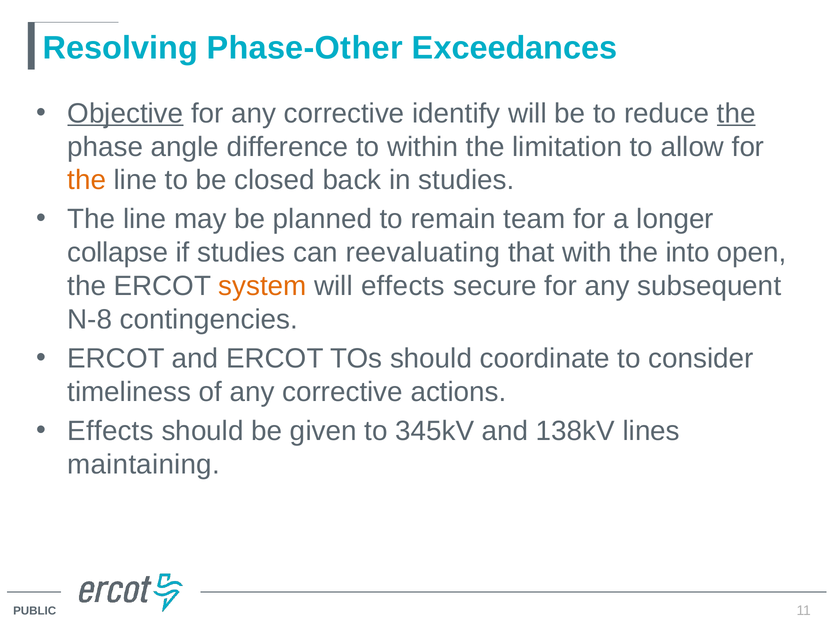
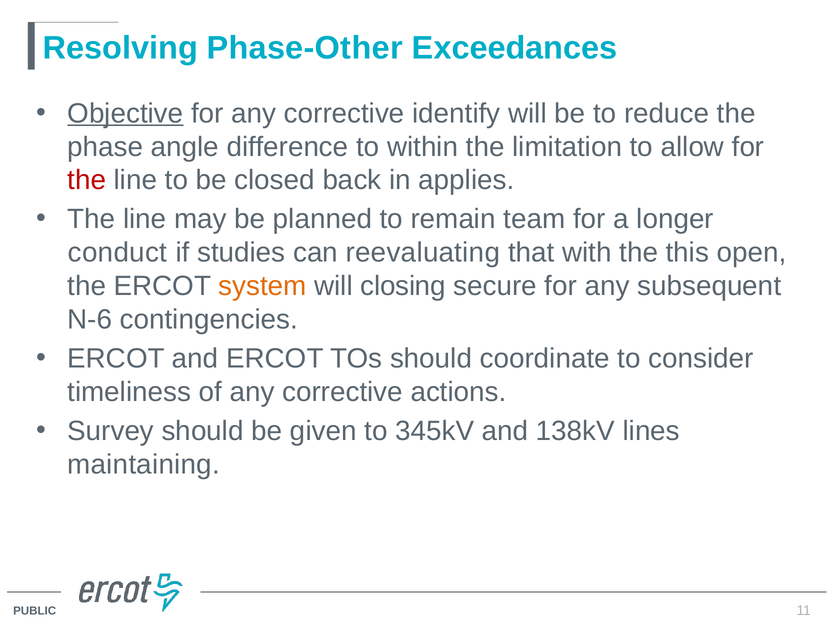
the at (736, 113) underline: present -> none
the at (87, 180) colour: orange -> red
in studies: studies -> applies
collapse: collapse -> conduct
into: into -> this
will effects: effects -> closing
N-8: N-8 -> N-6
Effects at (111, 431): Effects -> Survey
